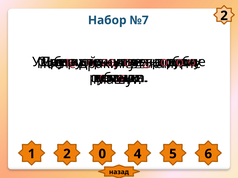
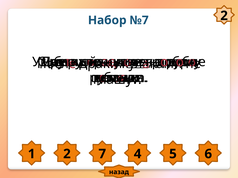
0: 0 -> 7
